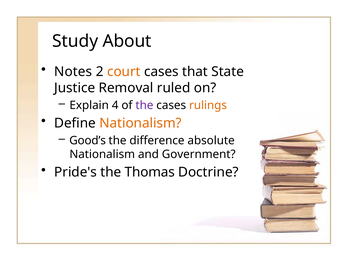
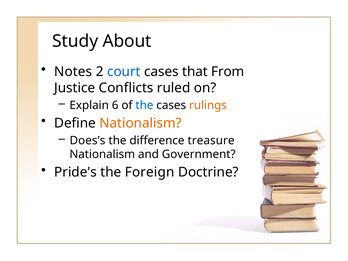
court colour: orange -> blue
State: State -> From
Removal: Removal -> Conflicts
4: 4 -> 6
the at (144, 105) colour: purple -> blue
Good’s: Good’s -> Does’s
absolute: absolute -> treasure
Thomas: Thomas -> Foreign
